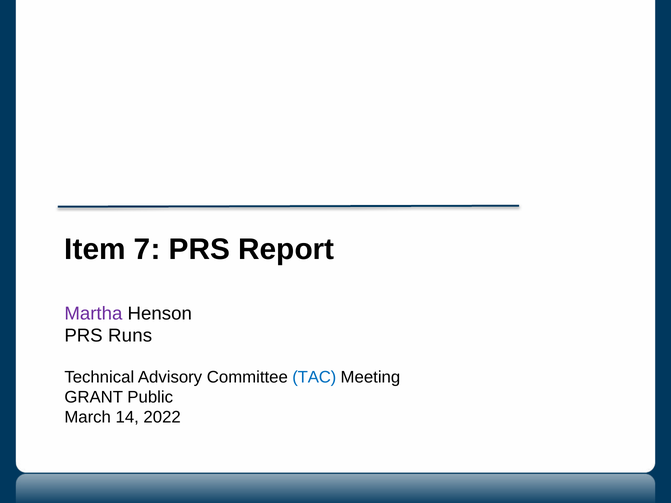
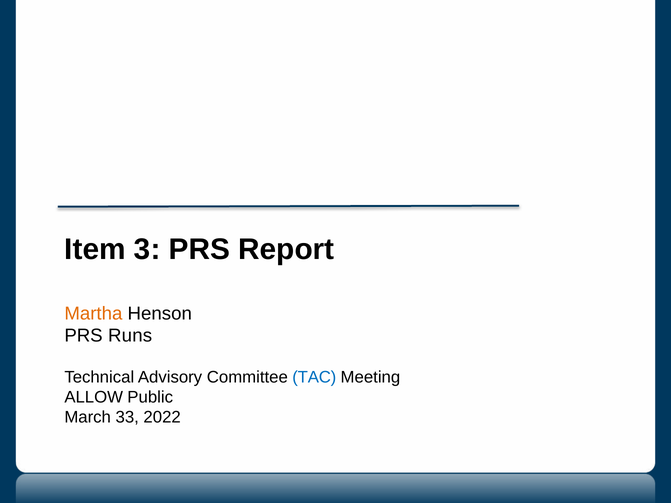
7: 7 -> 3
Martha colour: purple -> orange
GRANT: GRANT -> ALLOW
14: 14 -> 33
